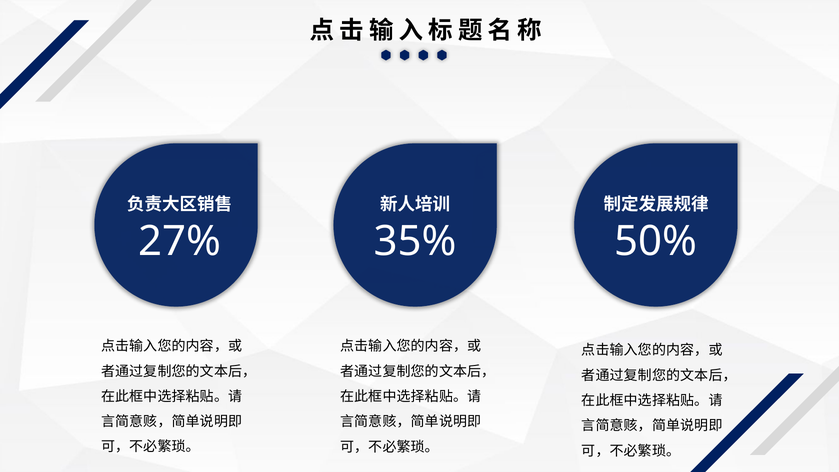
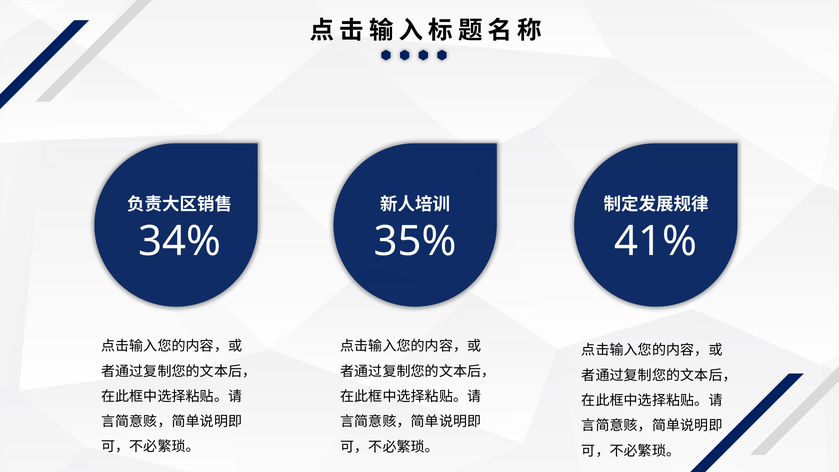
27%: 27% -> 34%
50%: 50% -> 41%
